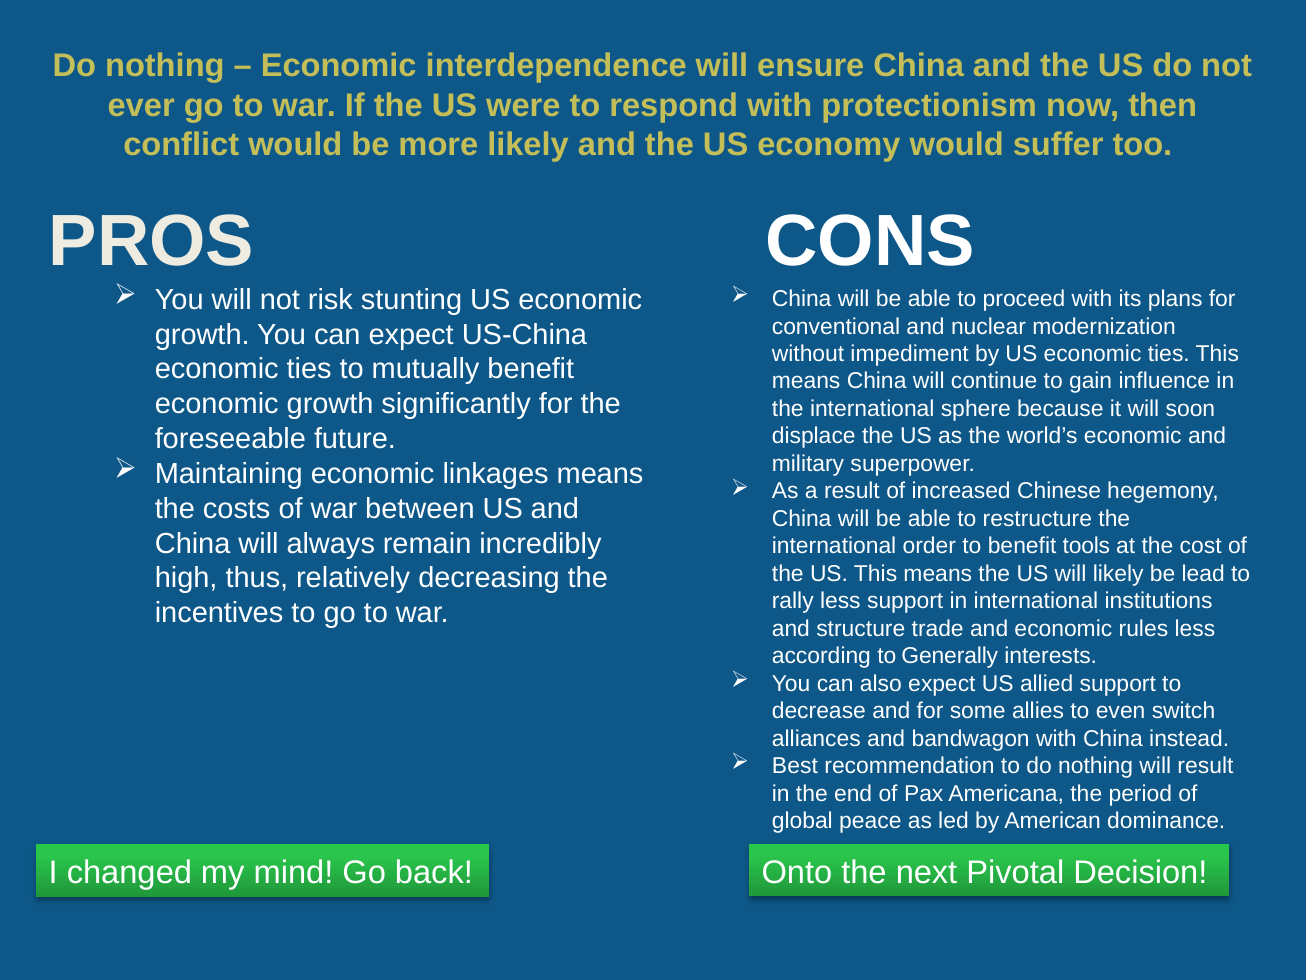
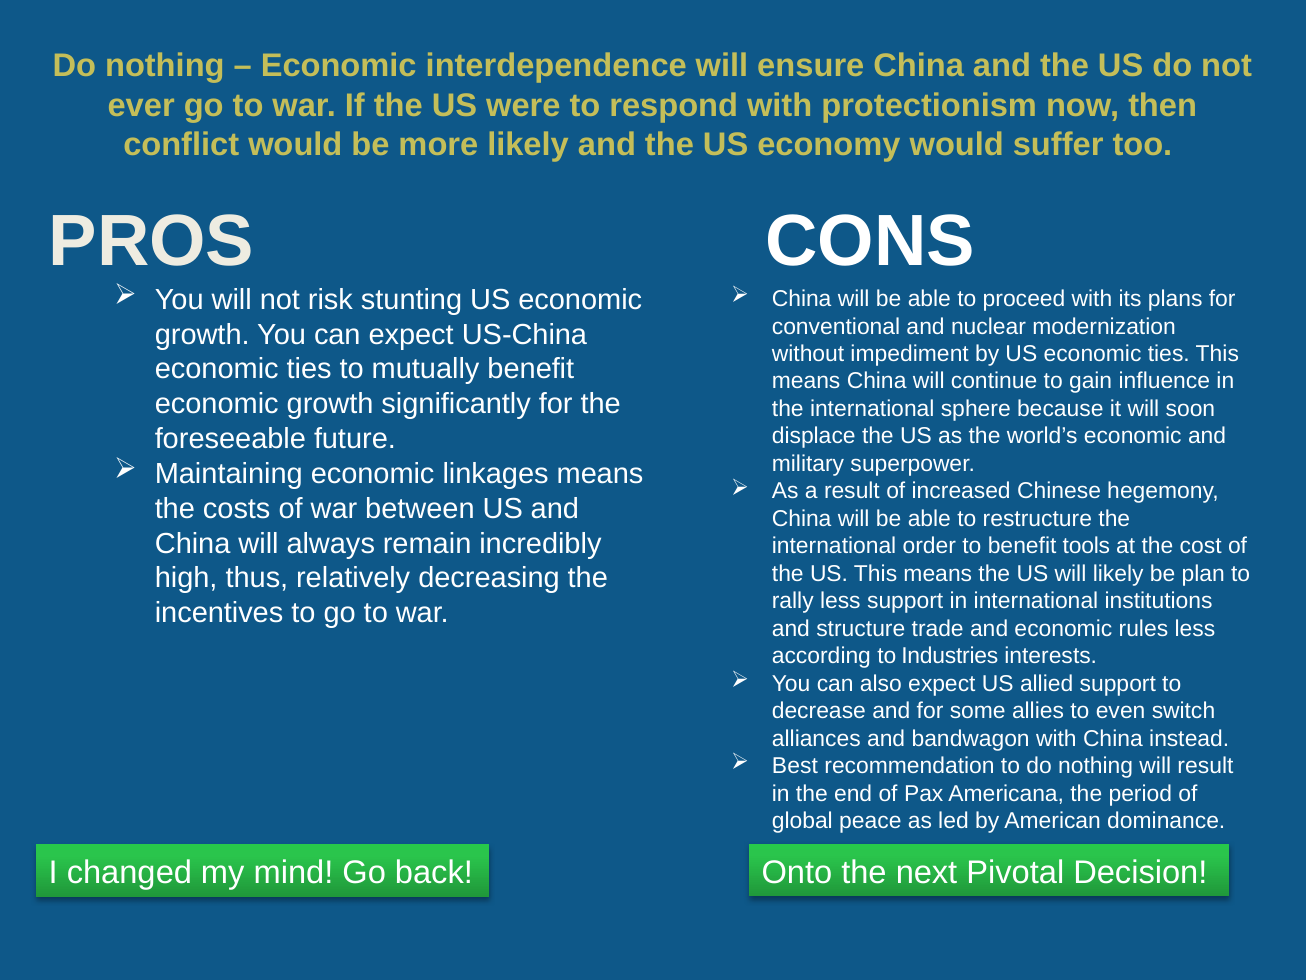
lead: lead -> plan
Generally: Generally -> Industries
